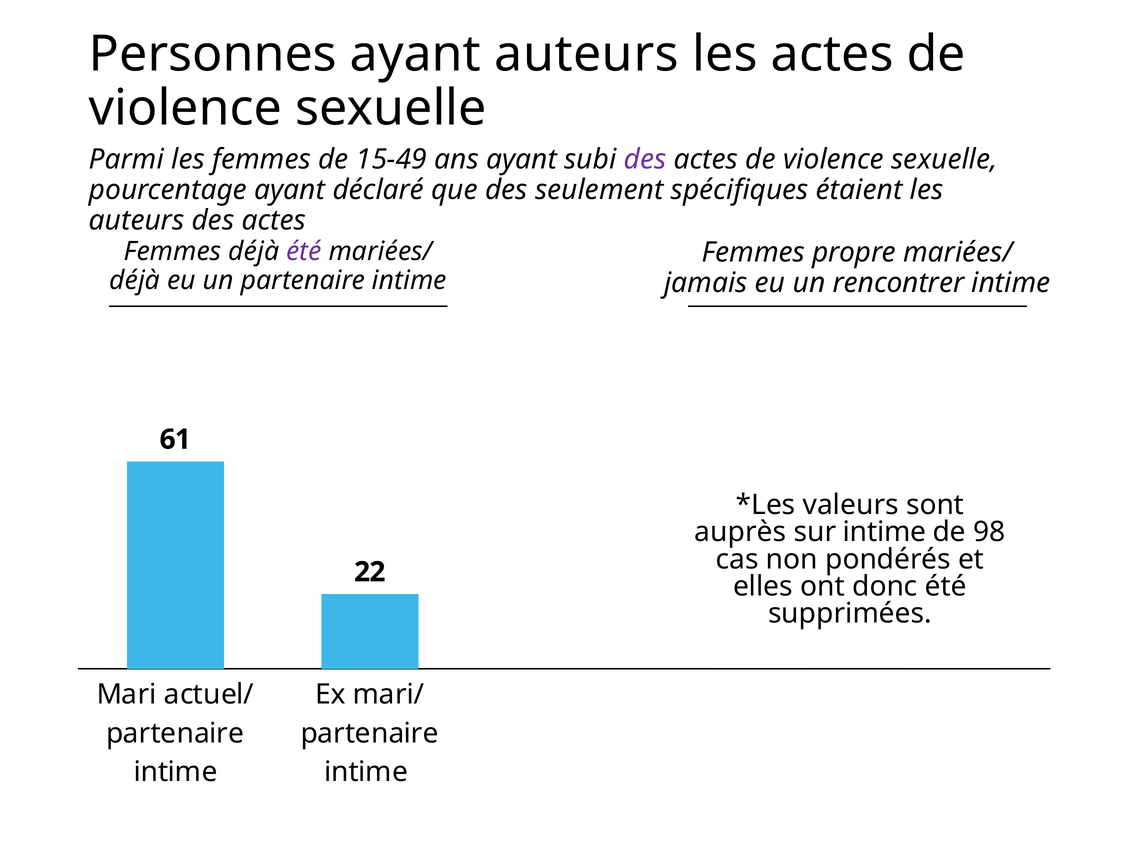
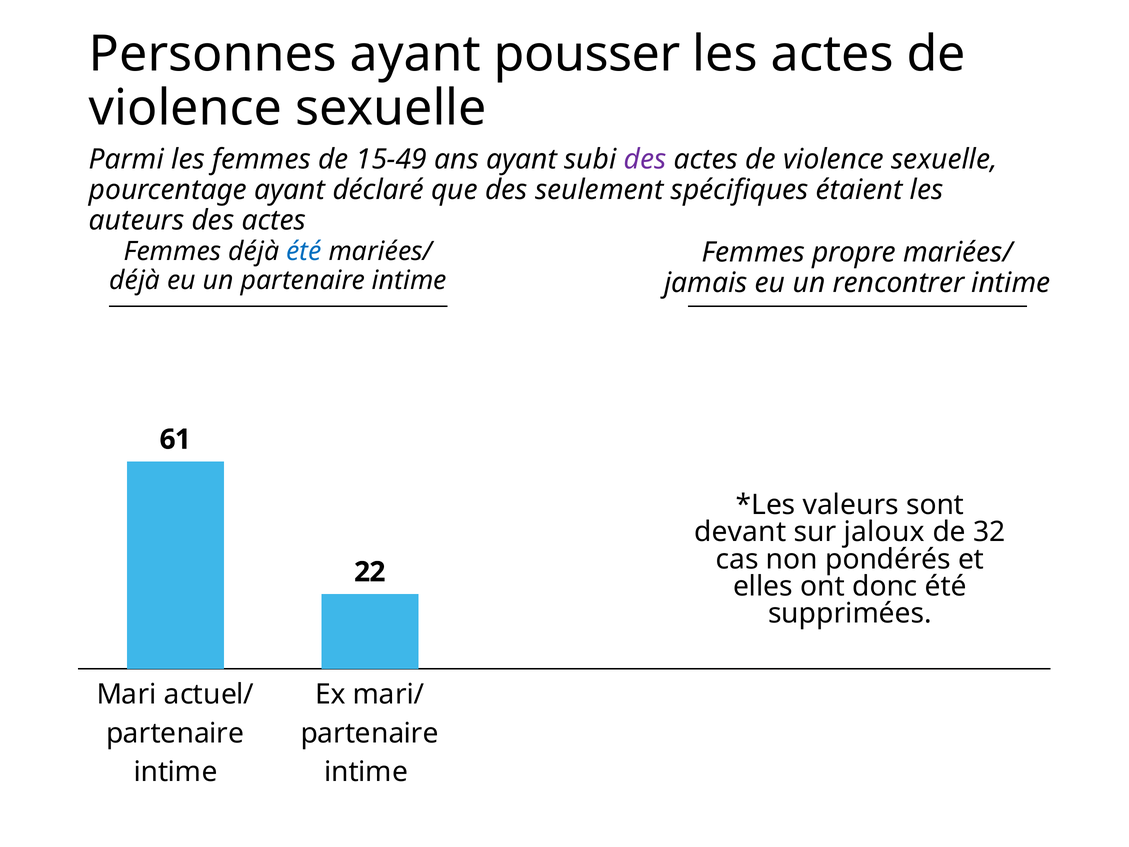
ayant auteurs: auteurs -> pousser
été at (304, 251) colour: purple -> blue
auprès: auprès -> devant
sur intime: intime -> jaloux
98: 98 -> 32
